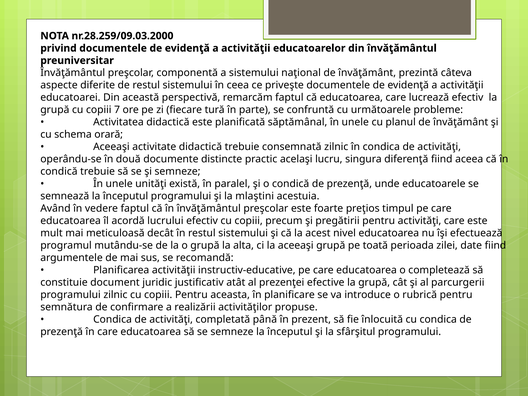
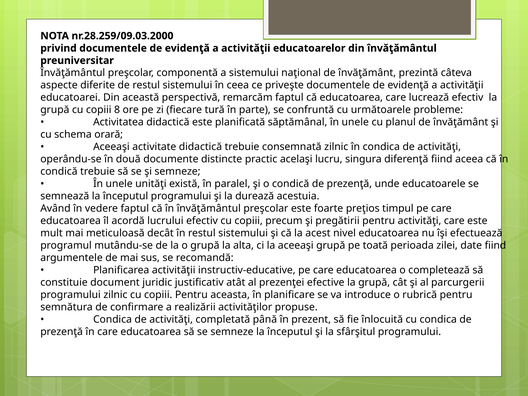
7: 7 -> 8
mlaştini: mlaştini -> durează
